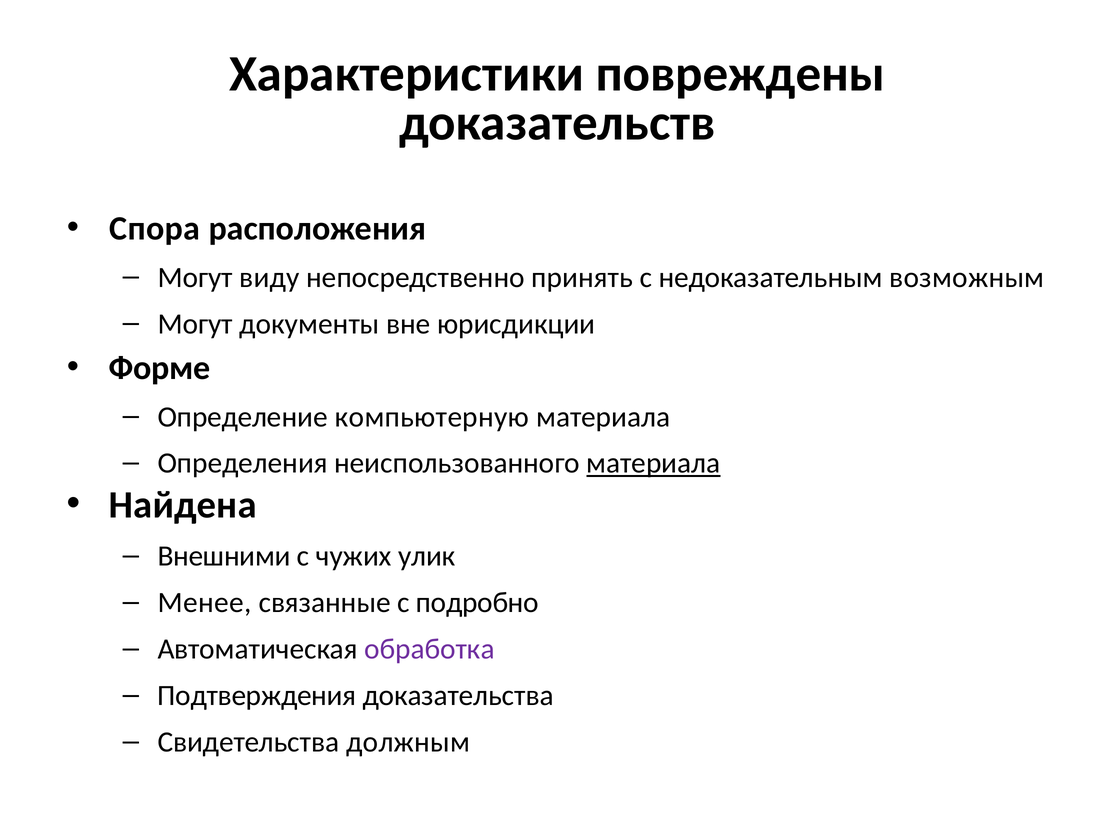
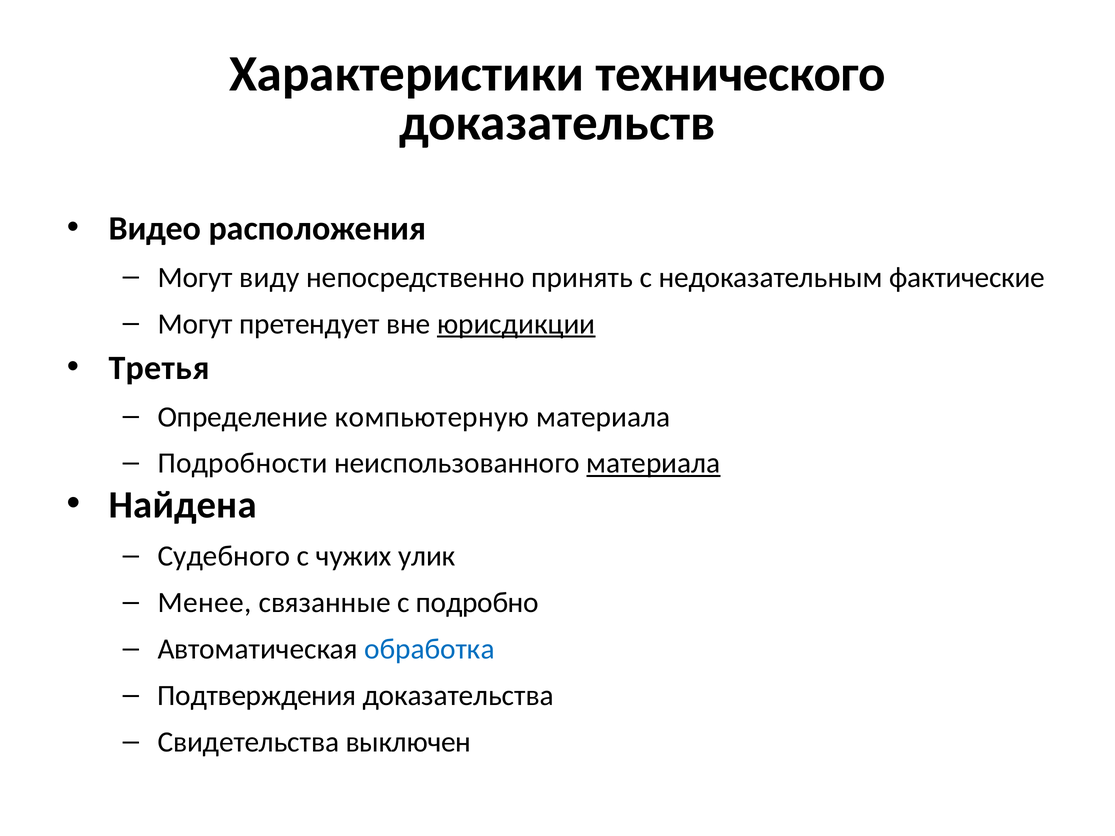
повреждены: повреждены -> технического
Спора: Спора -> Видео
возможным: возможным -> фактические
документы: документы -> претендует
юрисдикции underline: none -> present
Форме: Форме -> Третья
Определения: Определения -> Подробности
Внешними: Внешними -> Судебного
обработка colour: purple -> blue
должным: должным -> выключен
